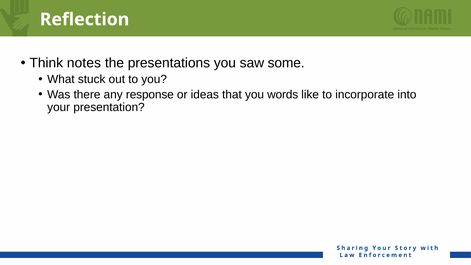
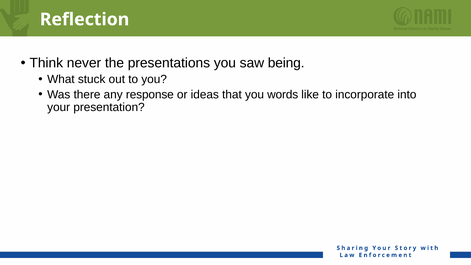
notes: notes -> never
some: some -> being
